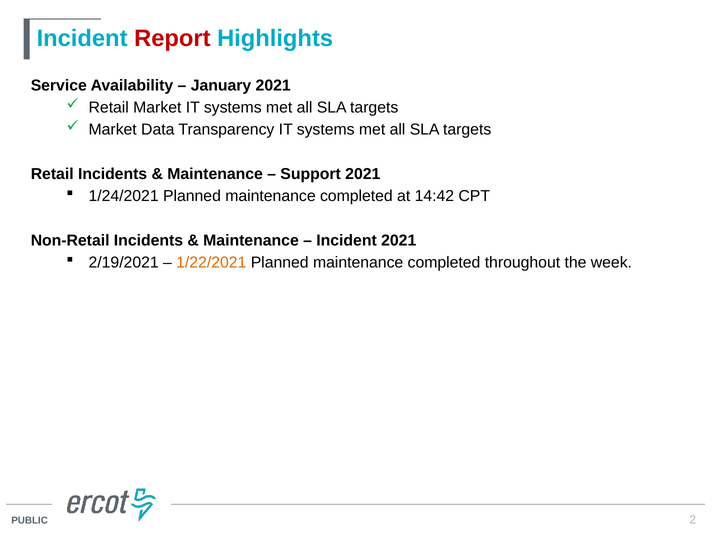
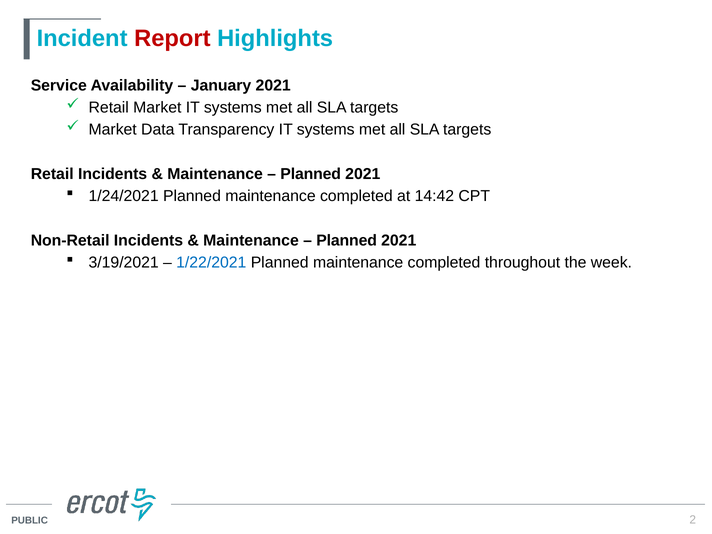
Support at (311, 174): Support -> Planned
Incident at (347, 240): Incident -> Planned
2/19/2021: 2/19/2021 -> 3/19/2021
1/22/2021 colour: orange -> blue
